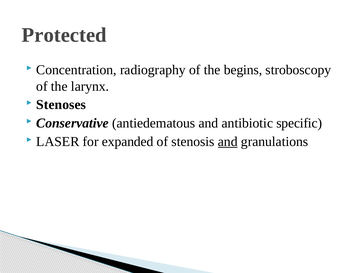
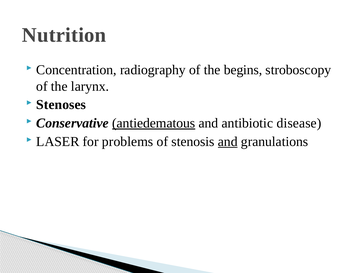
Protected: Protected -> Nutrition
antiedematous underline: none -> present
specific: specific -> disease
expanded: expanded -> problems
